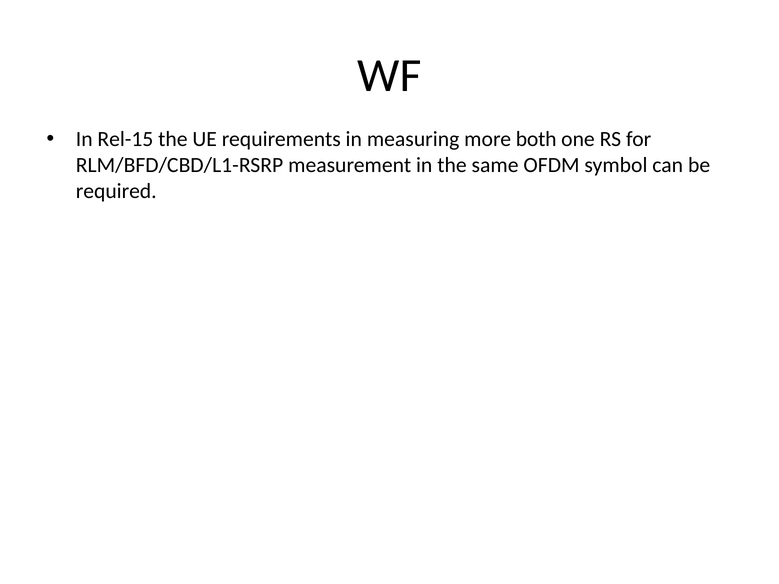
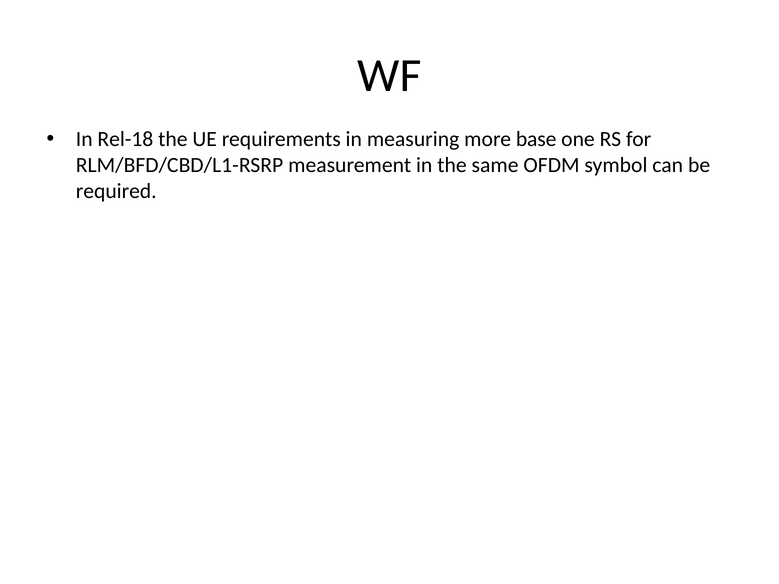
Rel-15: Rel-15 -> Rel-18
both: both -> base
